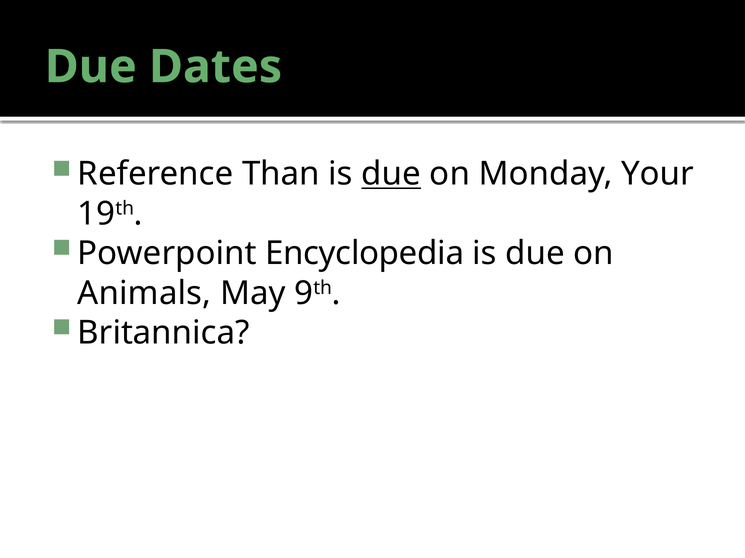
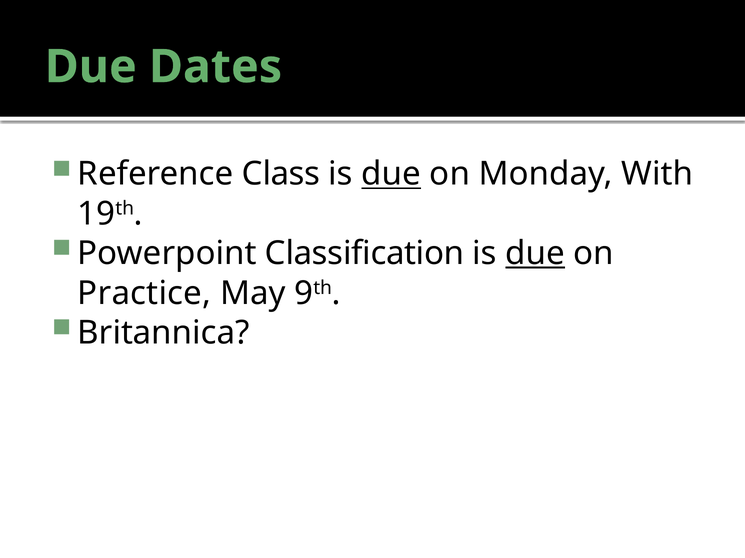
Than: Than -> Class
Your: Your -> With
Encyclopedia: Encyclopedia -> Classification
due at (535, 254) underline: none -> present
Animals: Animals -> Practice
